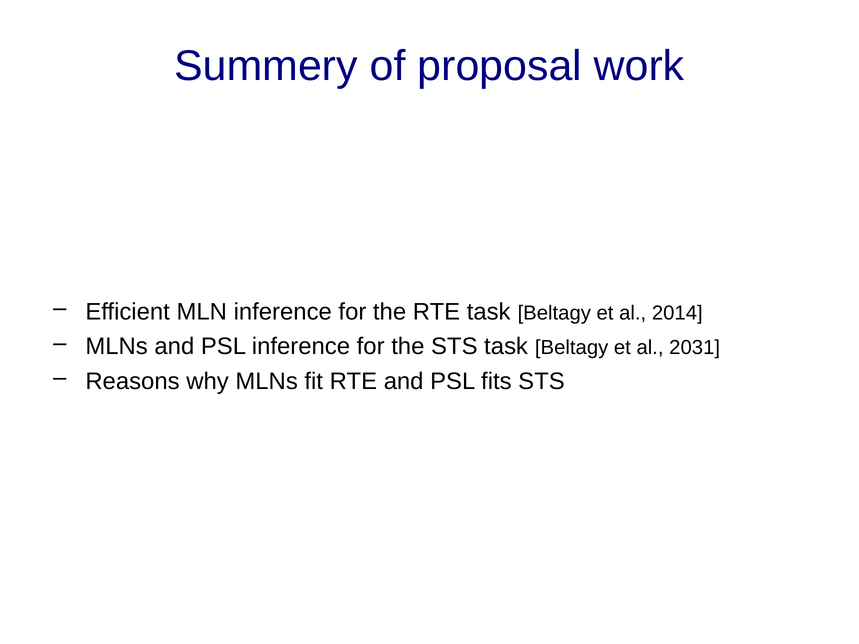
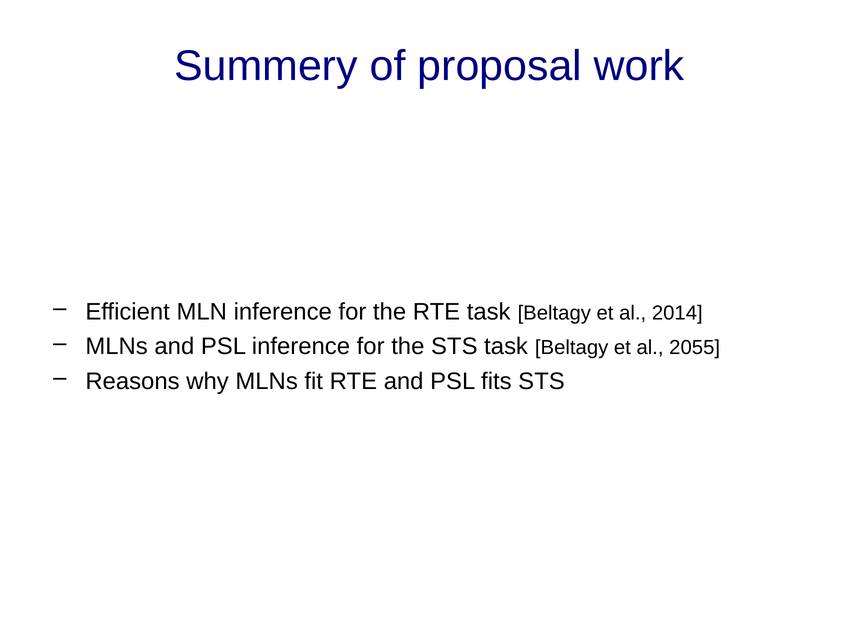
2031: 2031 -> 2055
